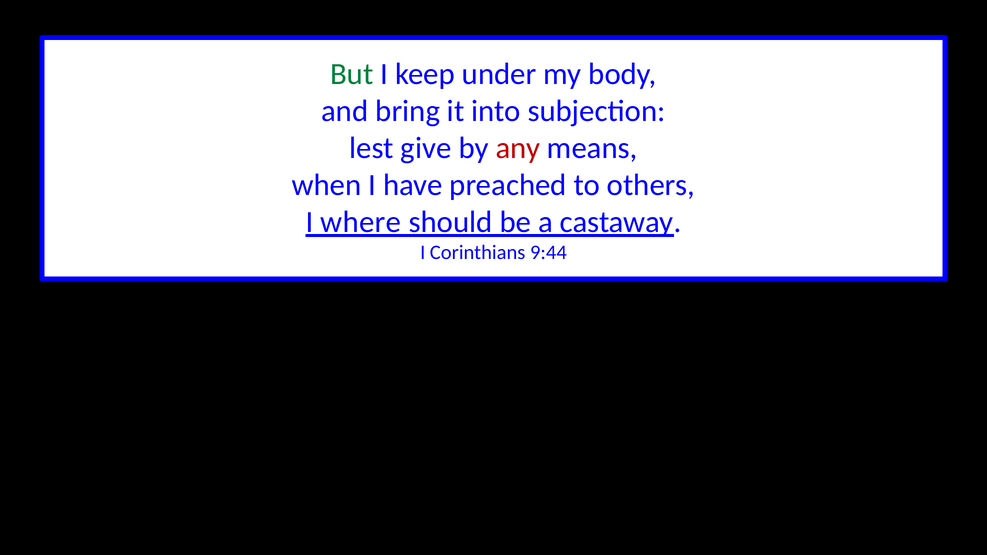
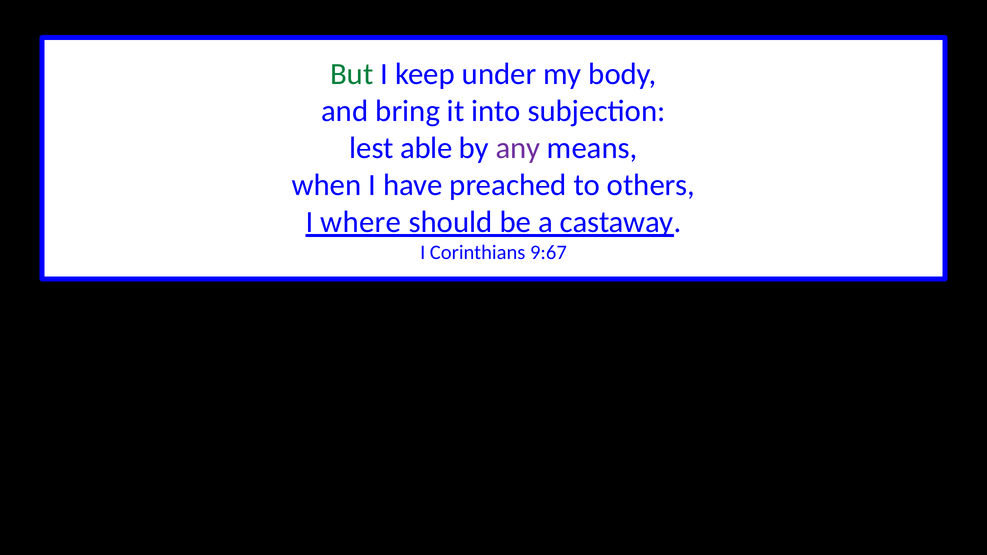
give: give -> able
any colour: red -> purple
9:44: 9:44 -> 9:67
